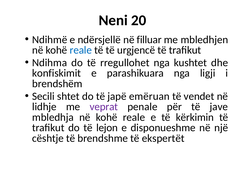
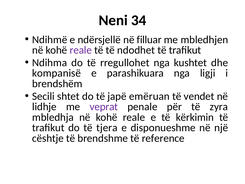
20: 20 -> 34
reale at (81, 50) colour: blue -> purple
urgjencë: urgjencë -> ndodhet
konfiskimit: konfiskimit -> kompanisë
jave: jave -> zyra
lejon: lejon -> tjera
ekspertët: ekspertët -> reference
